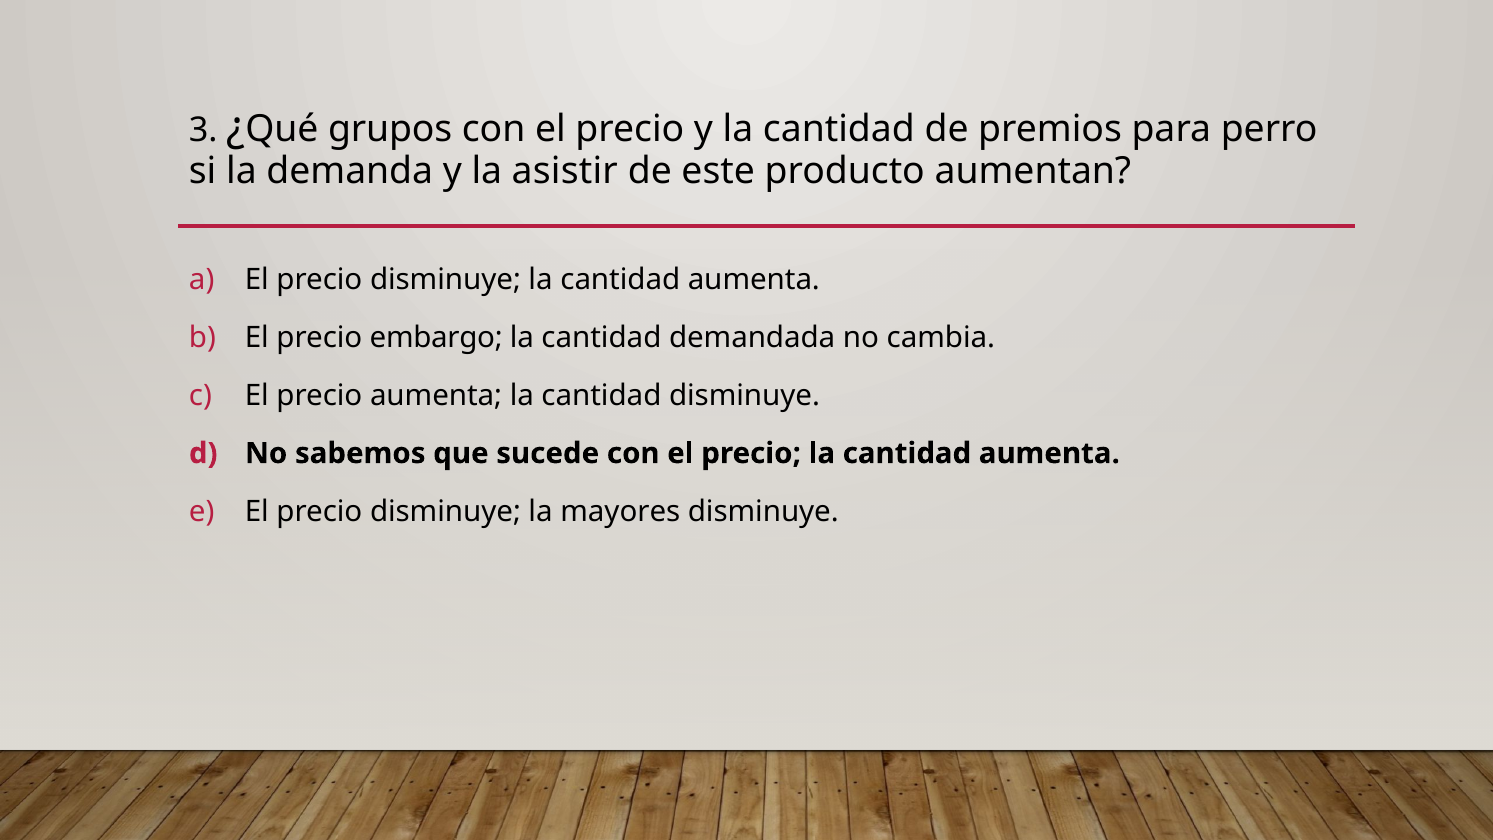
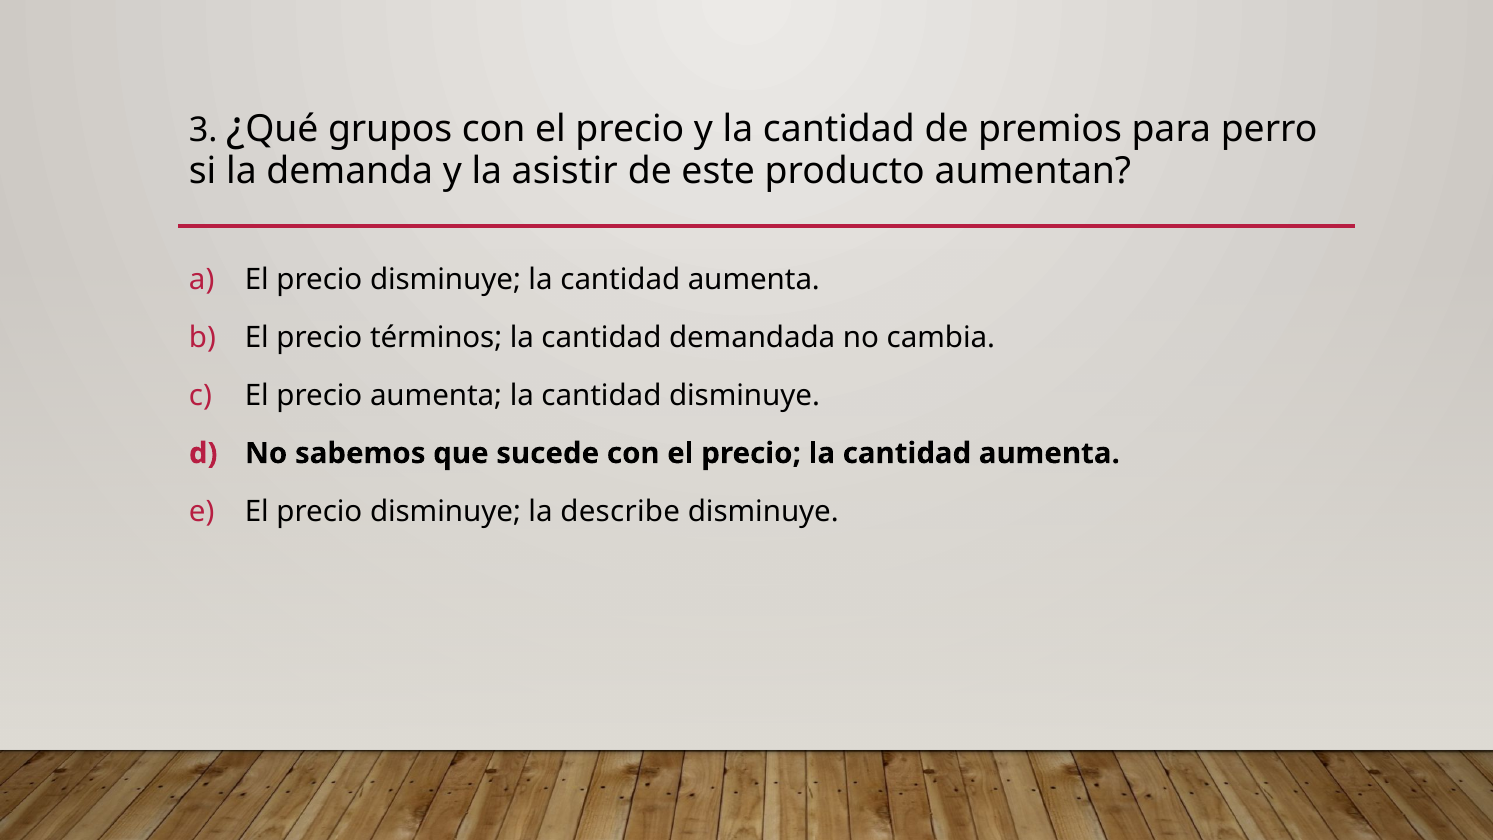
embargo: embargo -> términos
mayores: mayores -> describe
